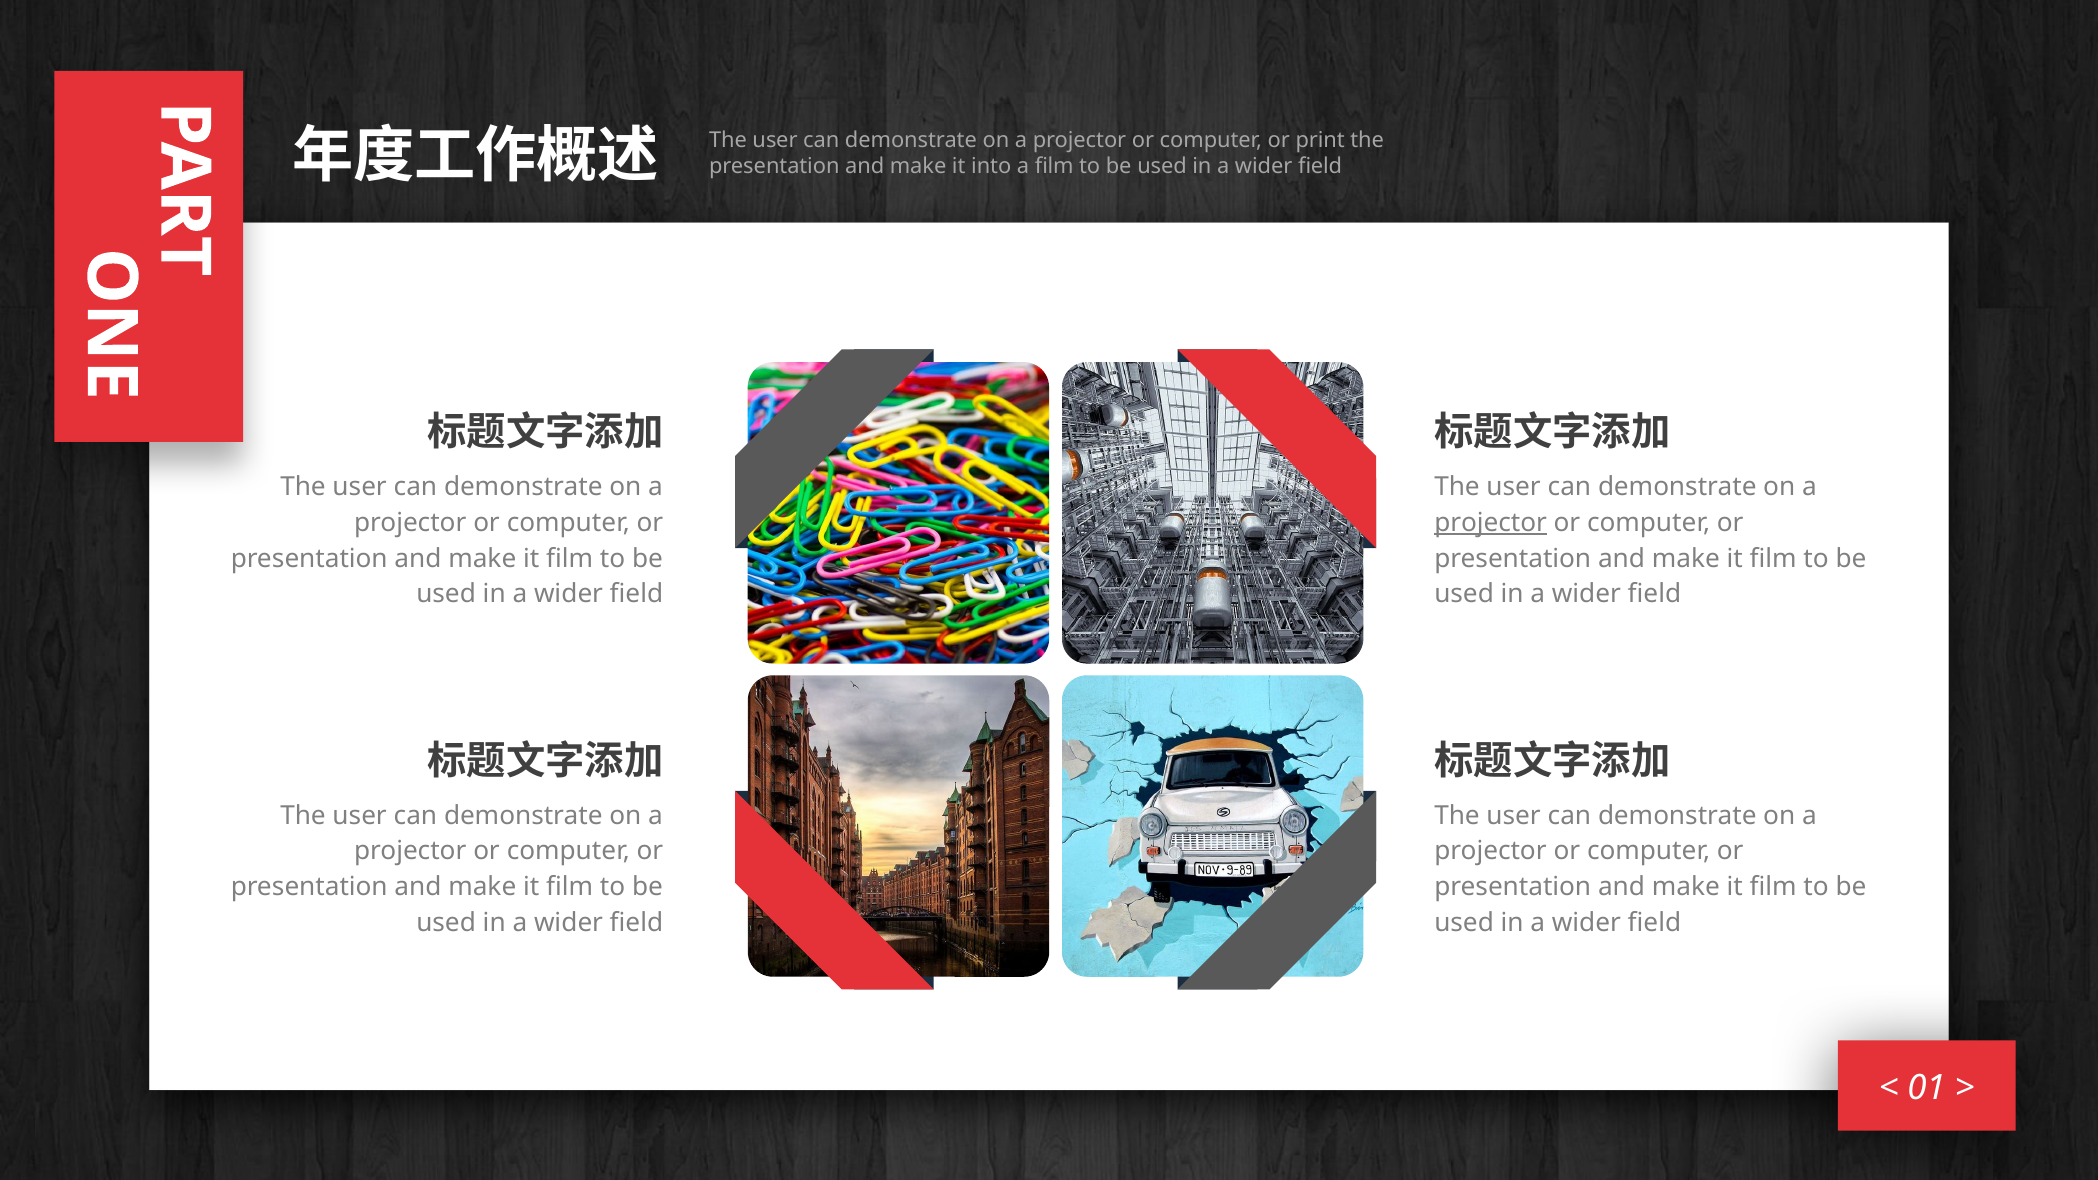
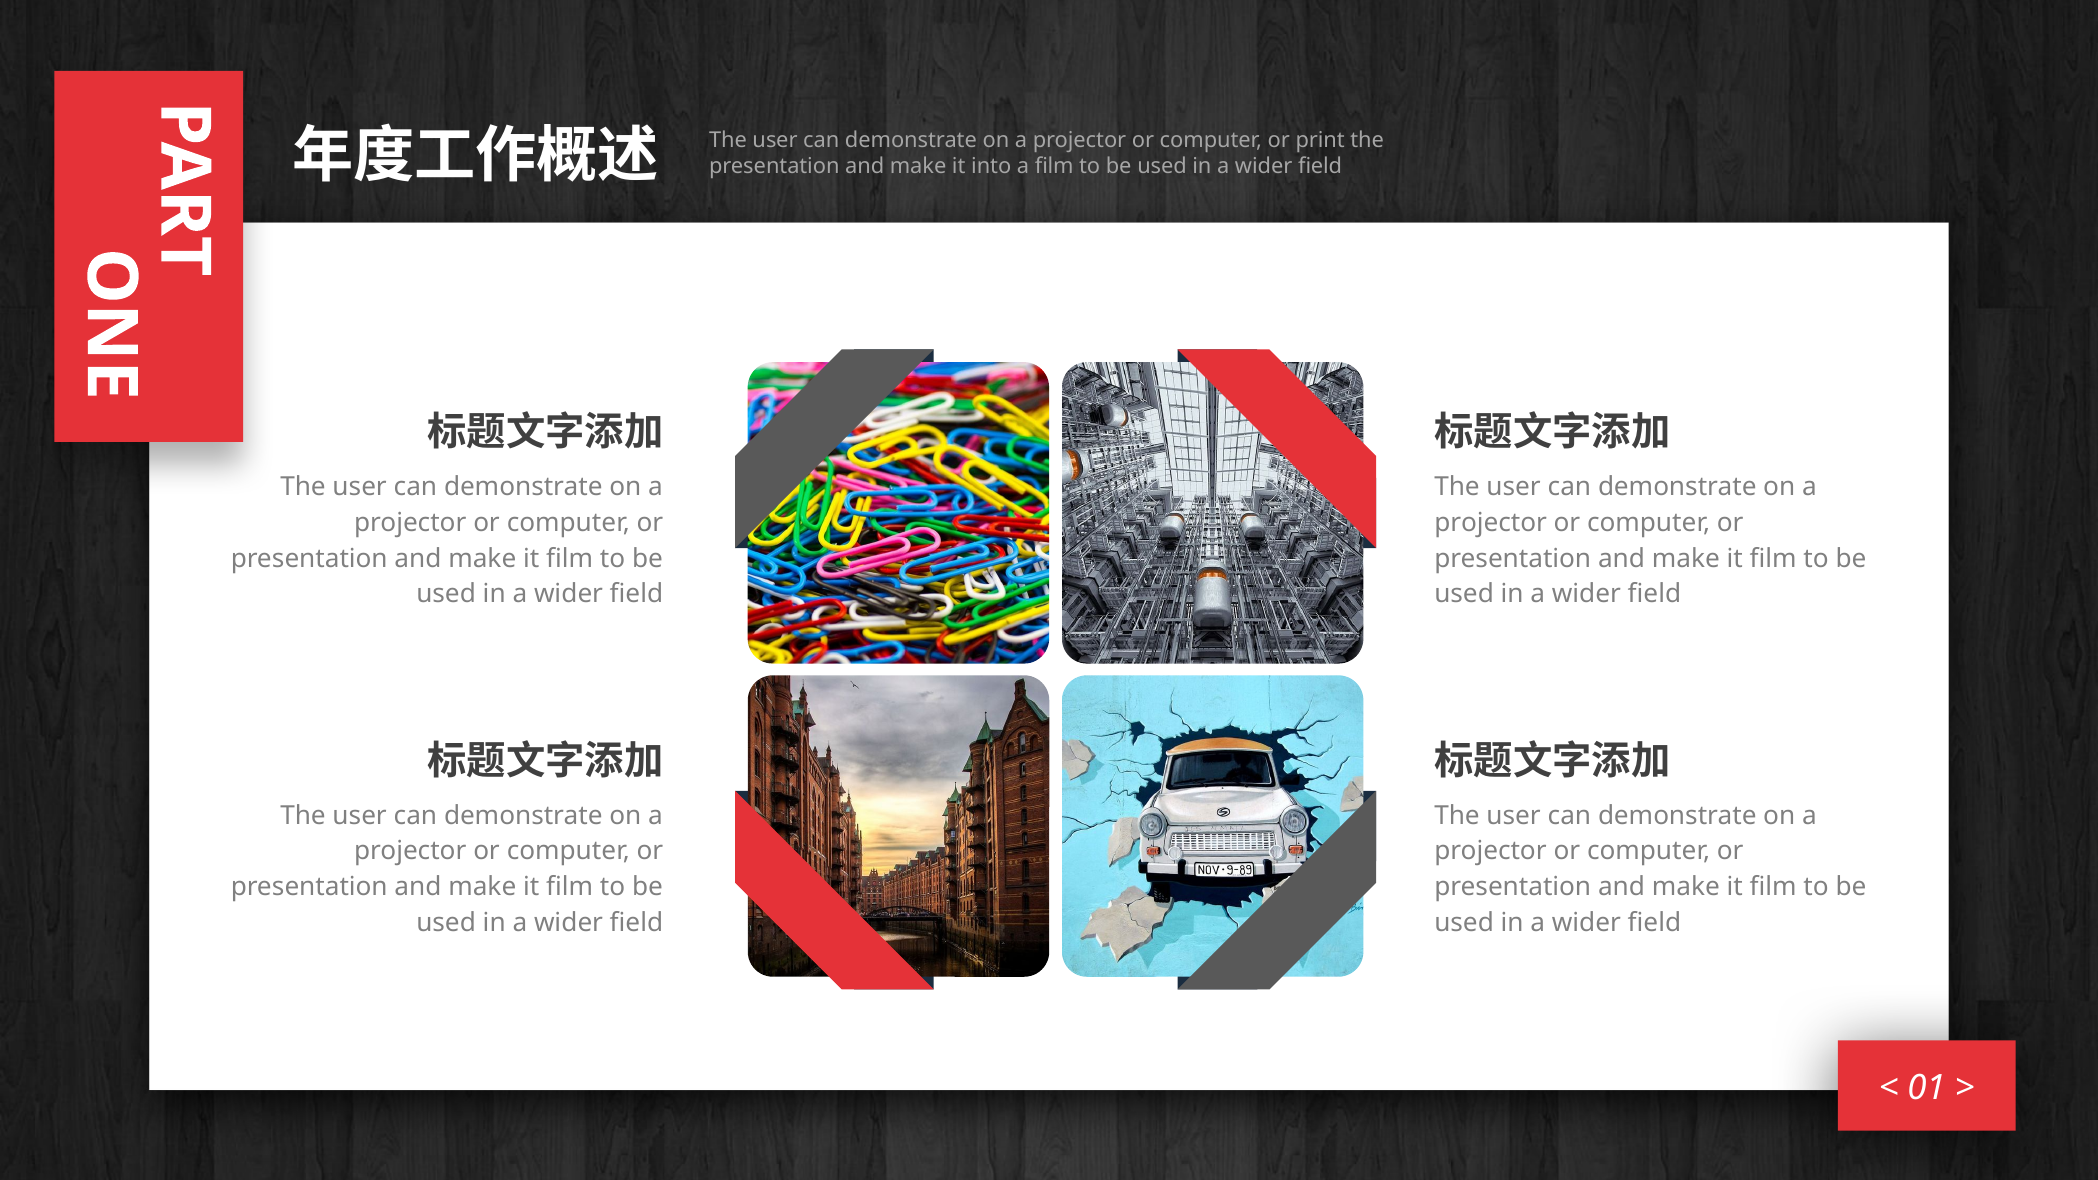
projector at (1491, 523) underline: present -> none
